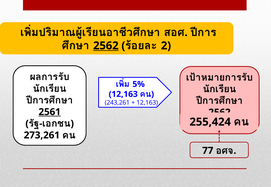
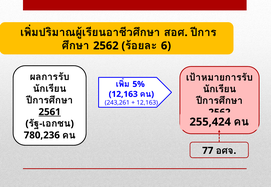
2562 at (106, 46) underline: present -> none
2: 2 -> 6
273,261: 273,261 -> 780,236
